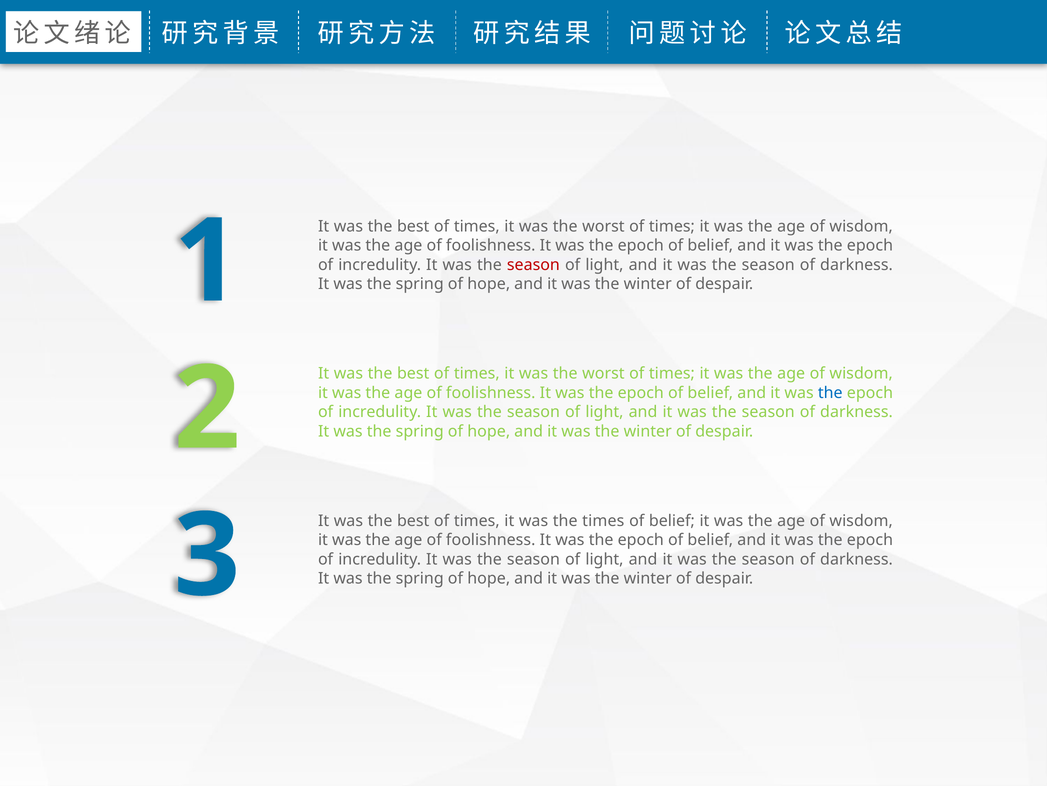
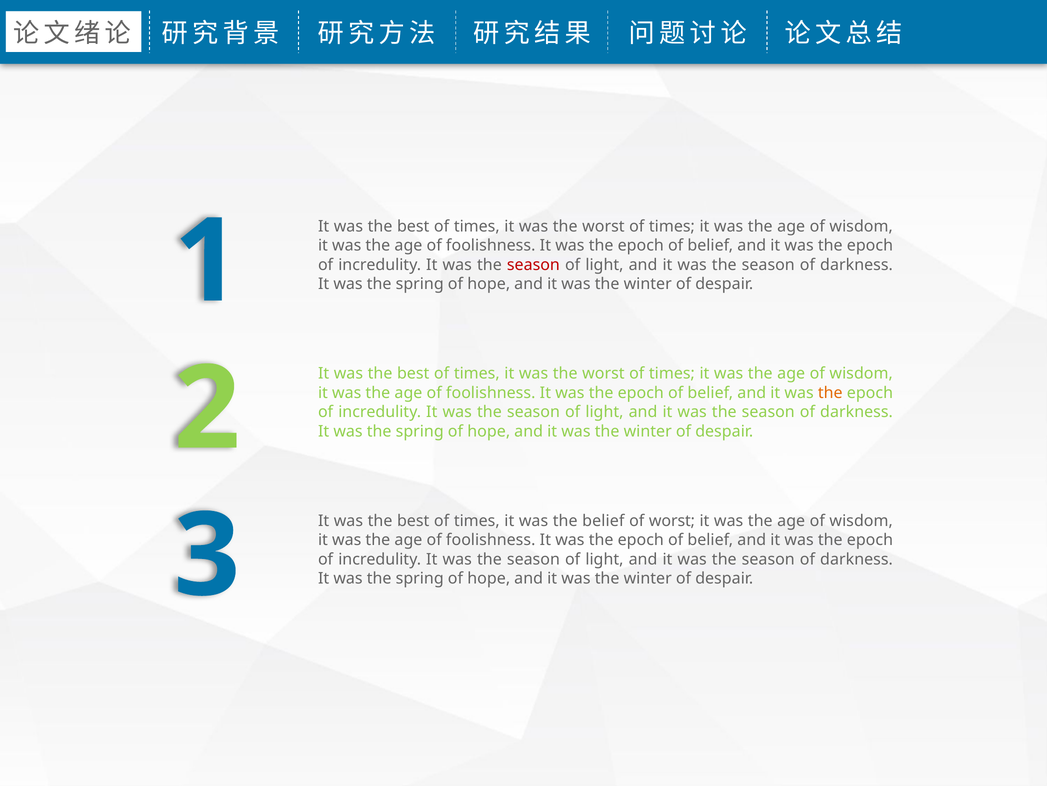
the at (830, 392) colour: blue -> orange
the times: times -> belief
belief at (672, 520): belief -> worst
